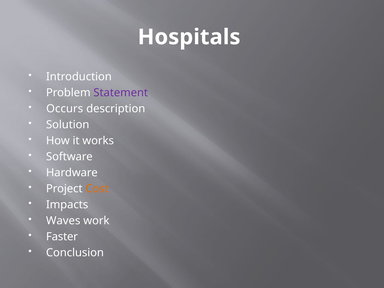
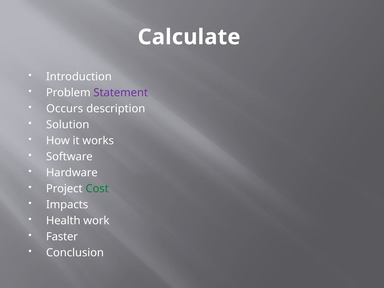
Hospitals: Hospitals -> Calculate
Cost colour: orange -> green
Waves: Waves -> Health
